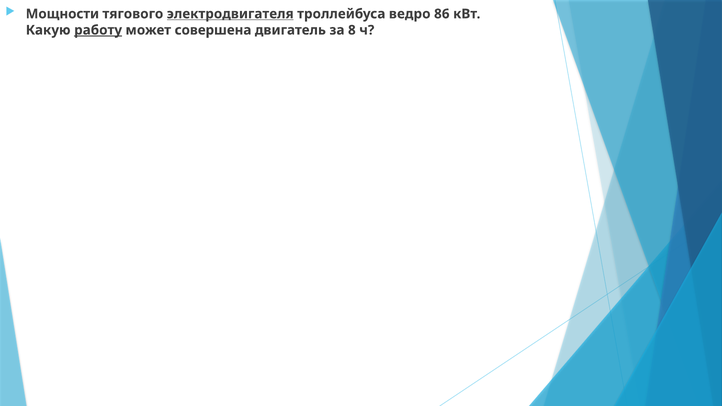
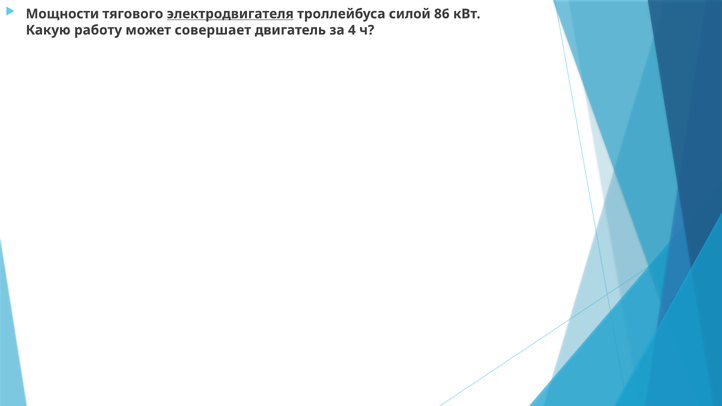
ведро: ведро -> силой
работу underline: present -> none
совершена: совершена -> совершает
8: 8 -> 4
